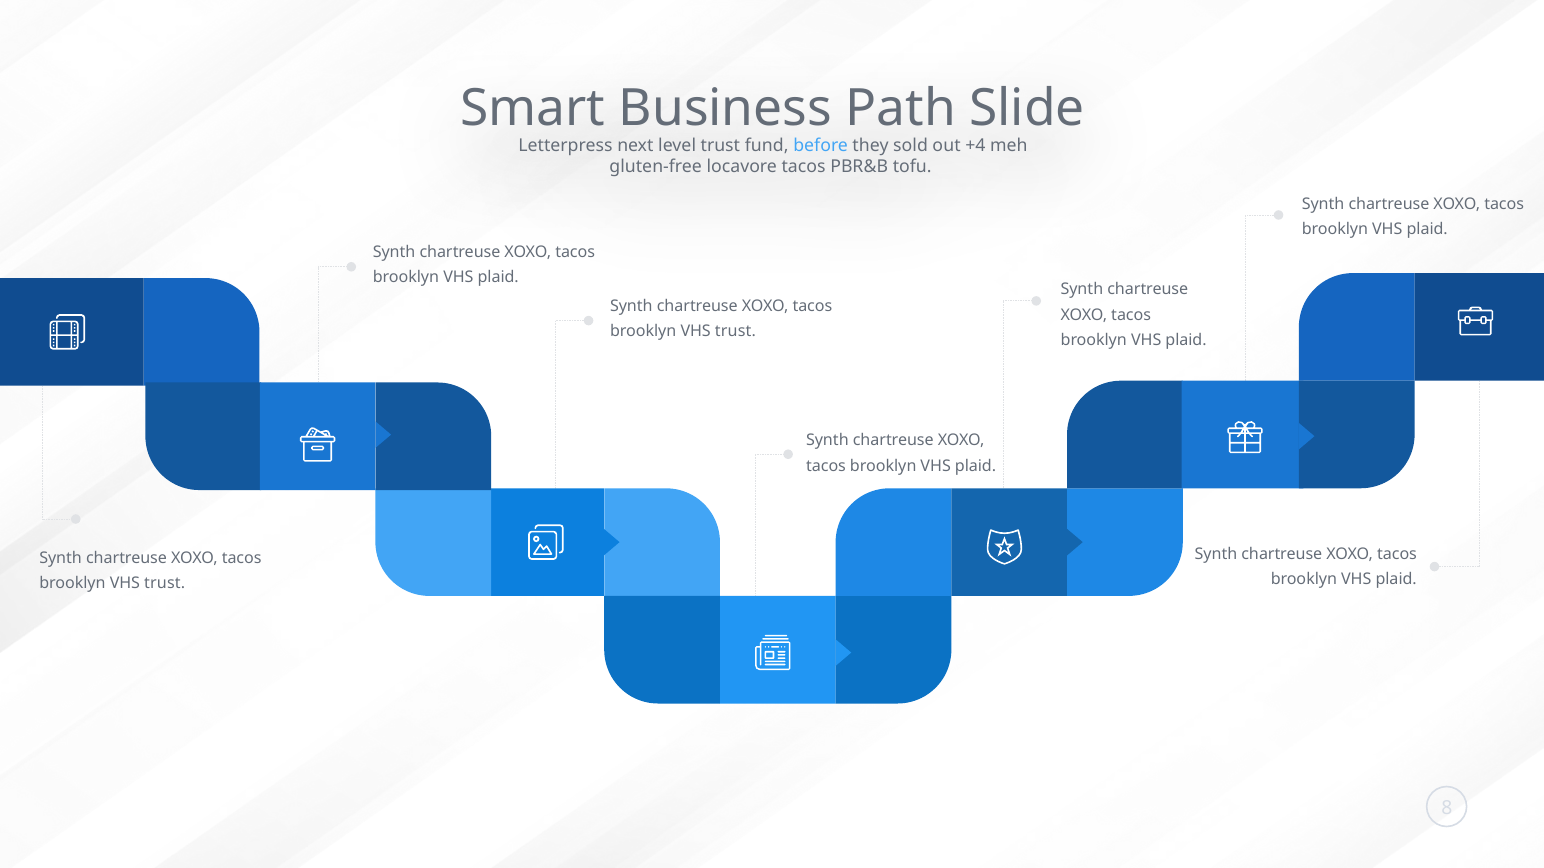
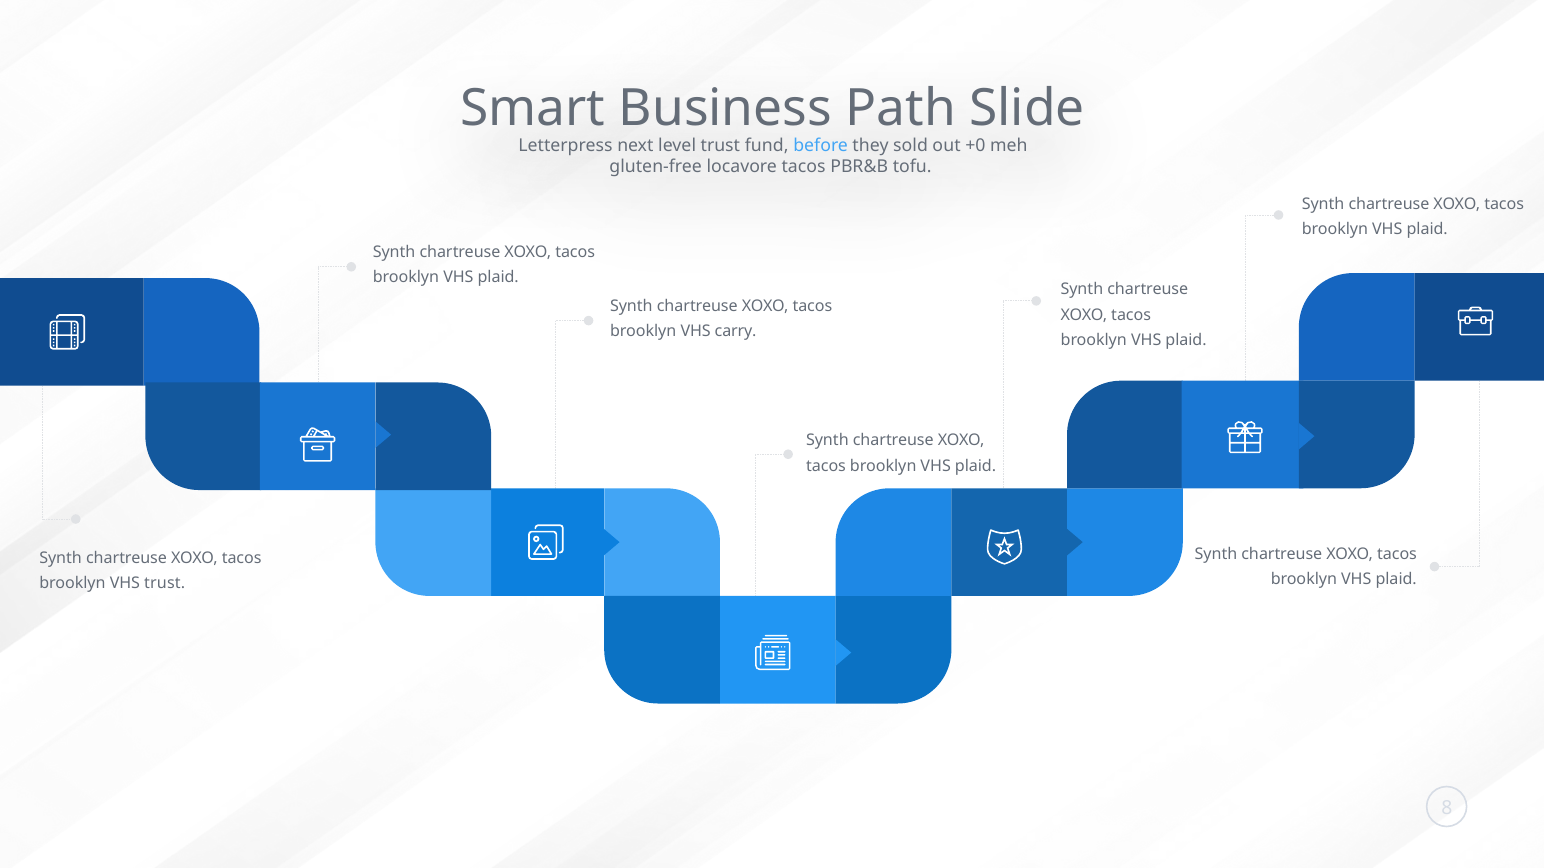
+4: +4 -> +0
trust at (735, 331): trust -> carry
